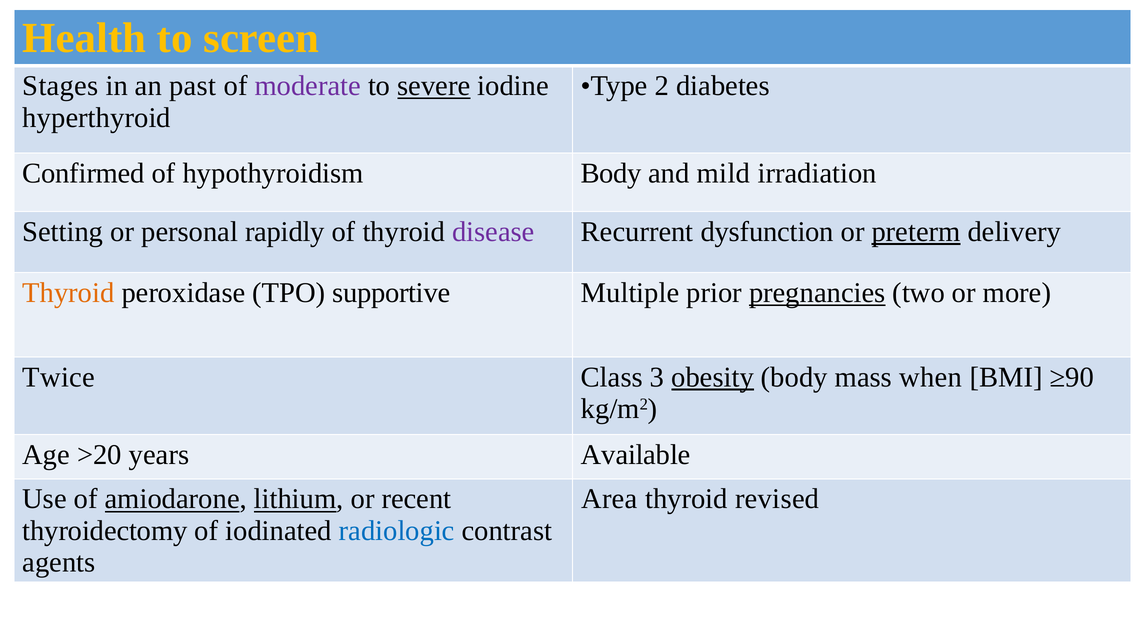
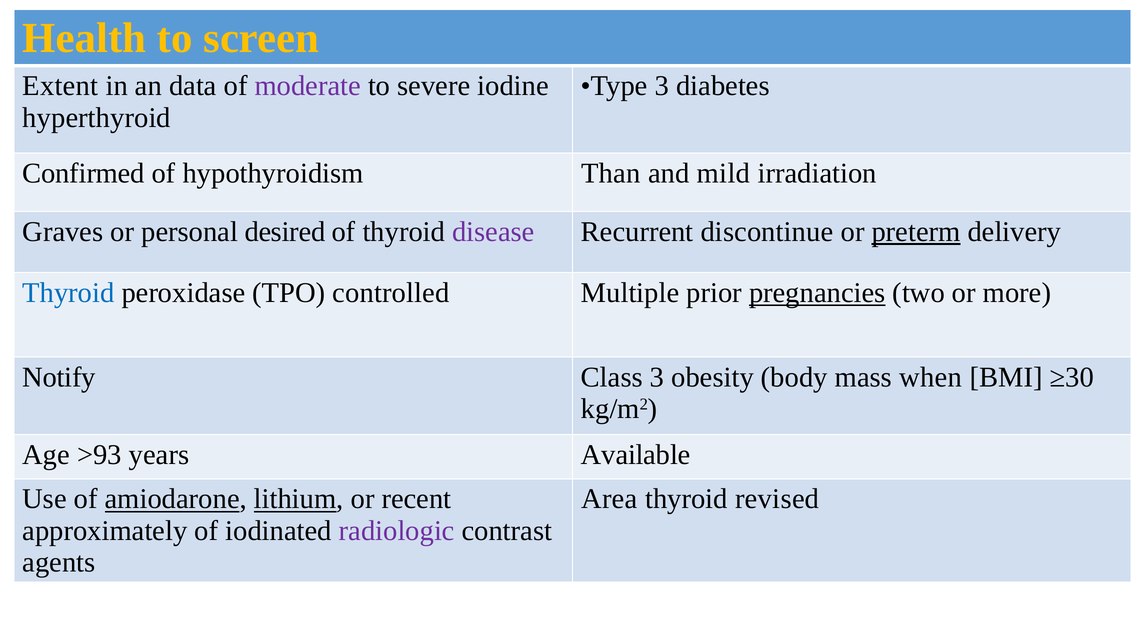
Stages: Stages -> Extent
past: past -> data
severe underline: present -> none
Type 2: 2 -> 3
hypothyroidism Body: Body -> Than
Setting: Setting -> Graves
rapidly: rapidly -> desired
dysfunction: dysfunction -> discontinue
Thyroid at (68, 293) colour: orange -> blue
supportive: supportive -> controlled
Twice: Twice -> Notify
obesity underline: present -> none
≥90: ≥90 -> ≥30
>20: >20 -> >93
thyroidectomy: thyroidectomy -> approximately
radiologic colour: blue -> purple
